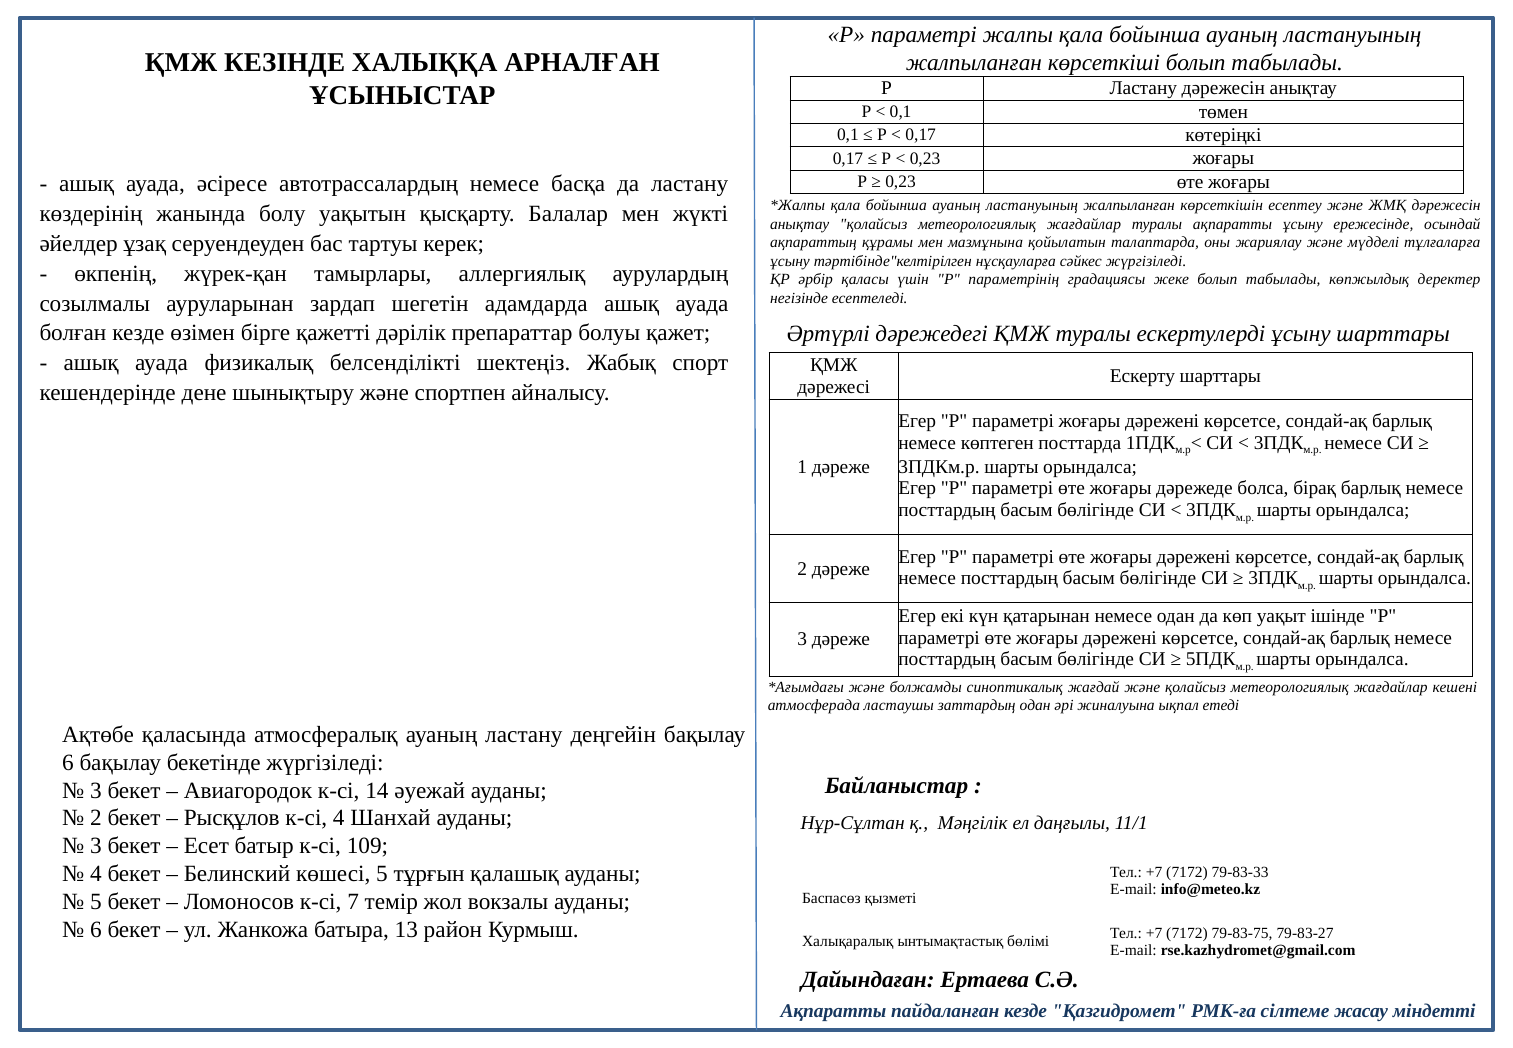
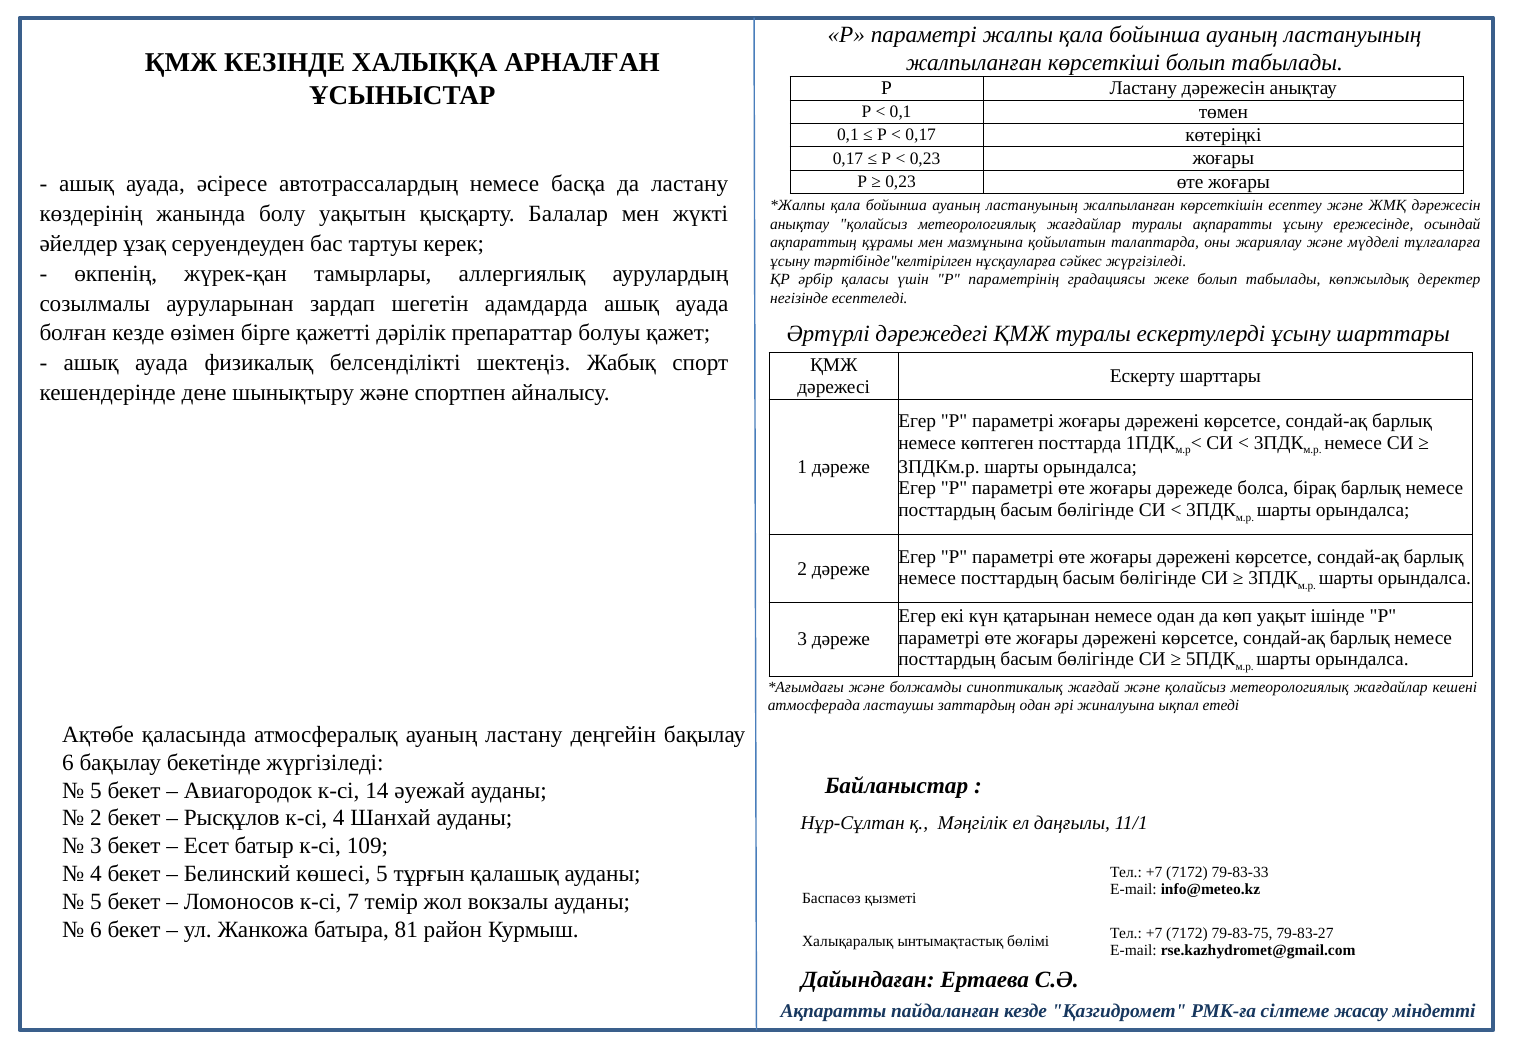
3 at (96, 790): 3 -> 5
13: 13 -> 81
